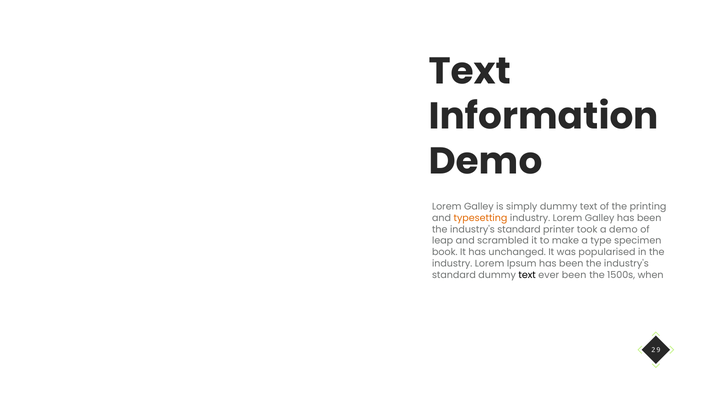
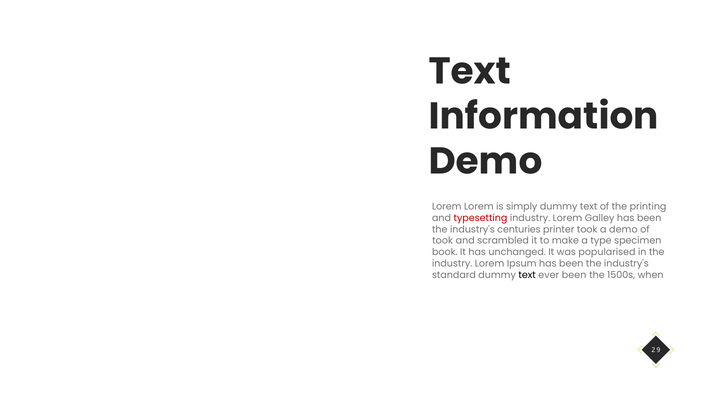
Galley at (479, 207): Galley -> Lorem
typesetting colour: orange -> red
standard at (519, 230): standard -> centuries
leap at (443, 241): leap -> took
